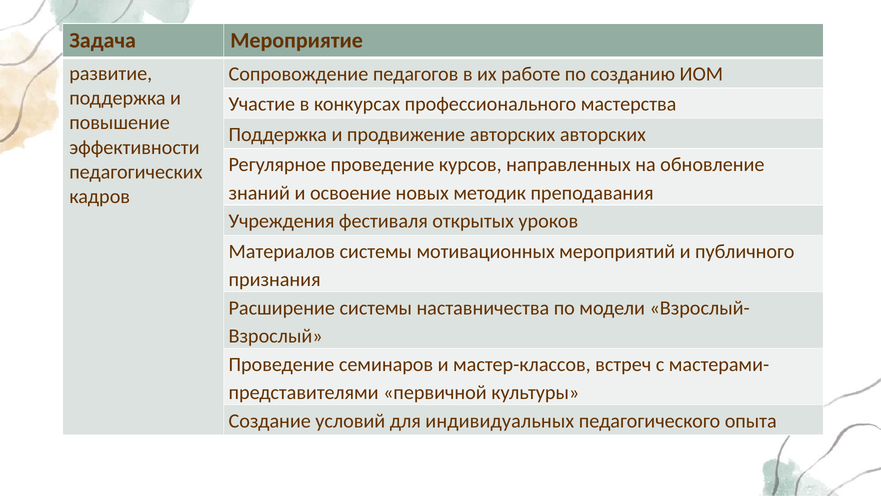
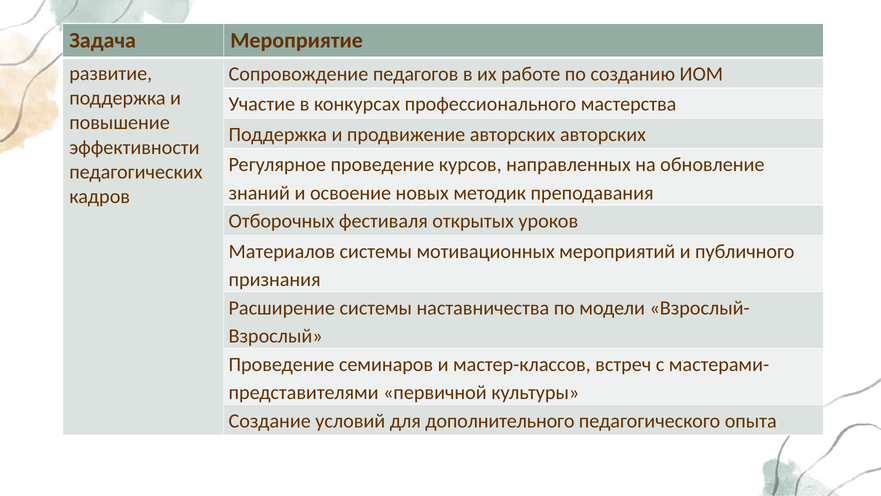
Учреждения: Учреждения -> Отборочных
индивидуальных: индивидуальных -> дополнительного
